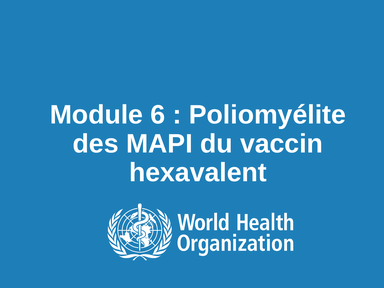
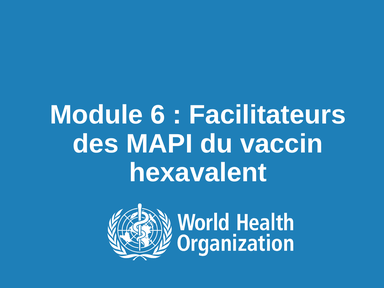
Poliomyélite: Poliomyélite -> Facilitateurs
